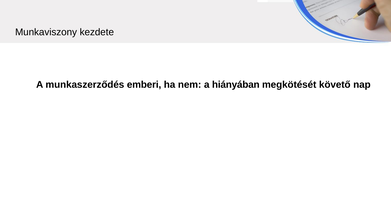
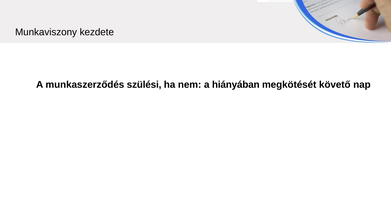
emberi: emberi -> szülési
